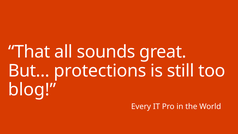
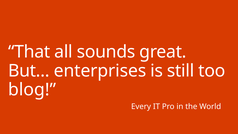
protections: protections -> enterprises
